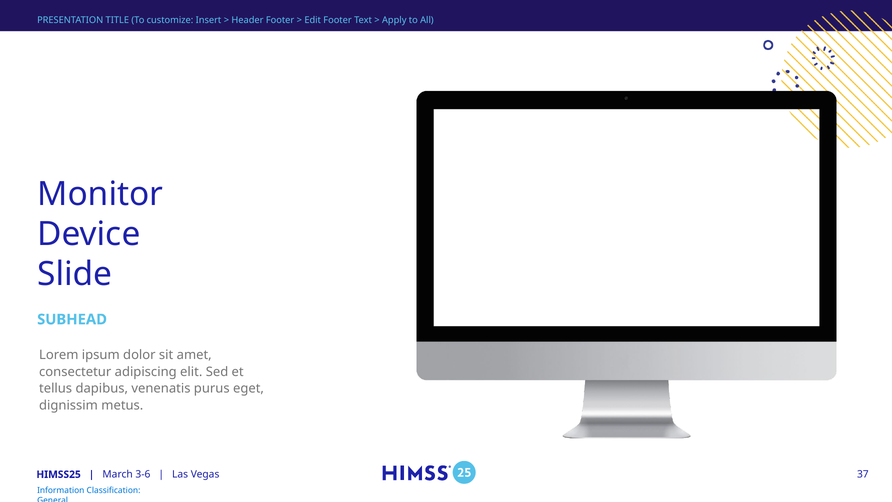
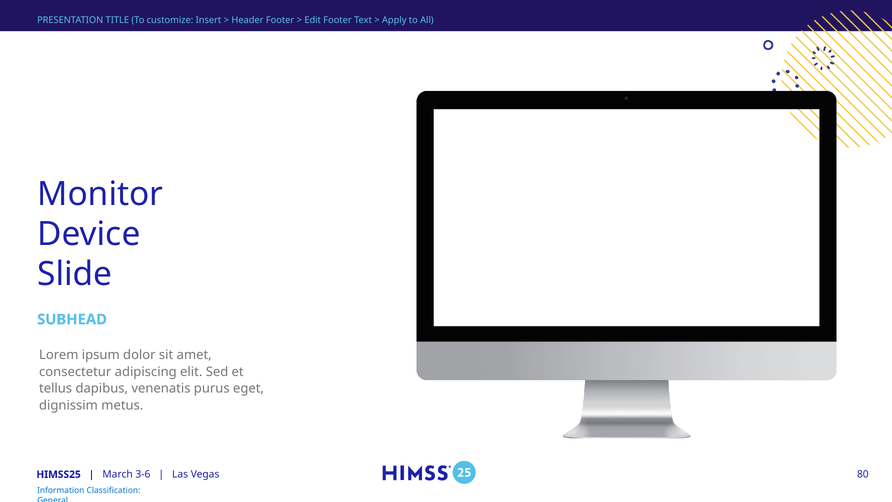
37: 37 -> 80
